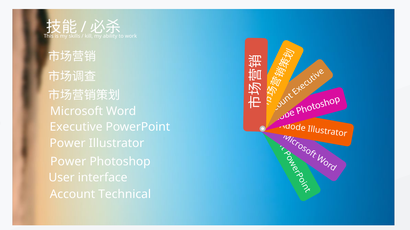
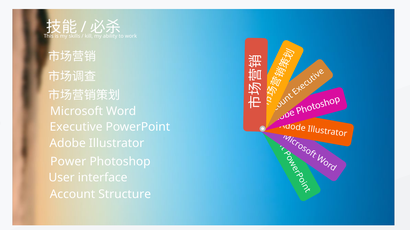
Power at (68, 144): Power -> Adobe
Technical: Technical -> Structure
